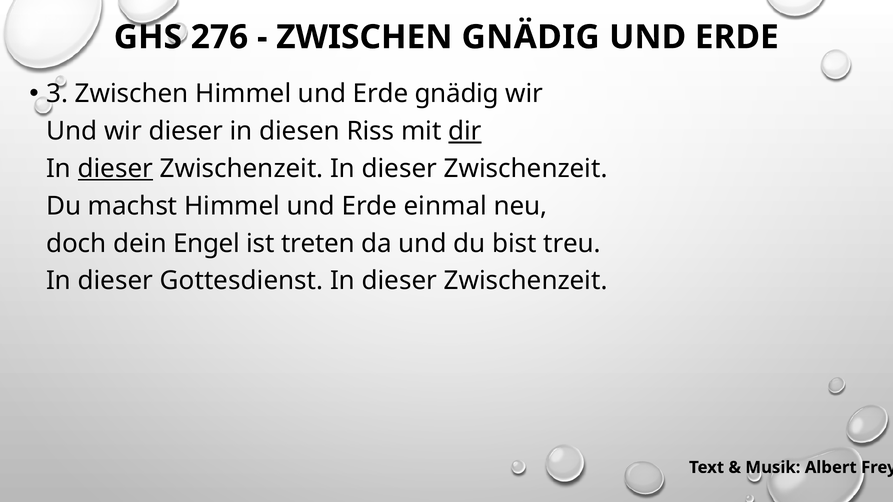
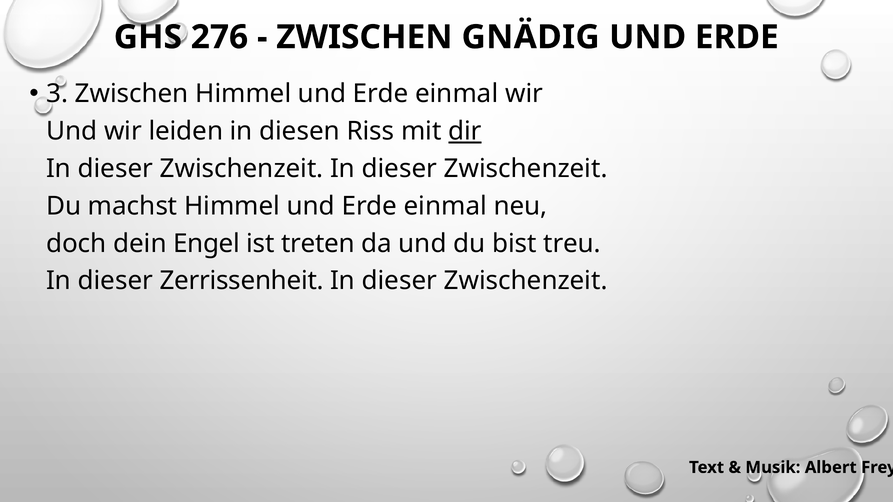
gnädig at (457, 94): gnädig -> einmal
wir dieser: dieser -> leiden
dieser at (115, 169) underline: present -> none
Gottesdienst: Gottesdienst -> Zerrissenheit
